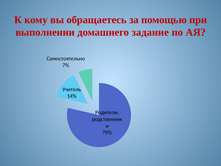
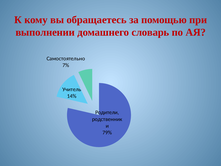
задание: задание -> словарь
